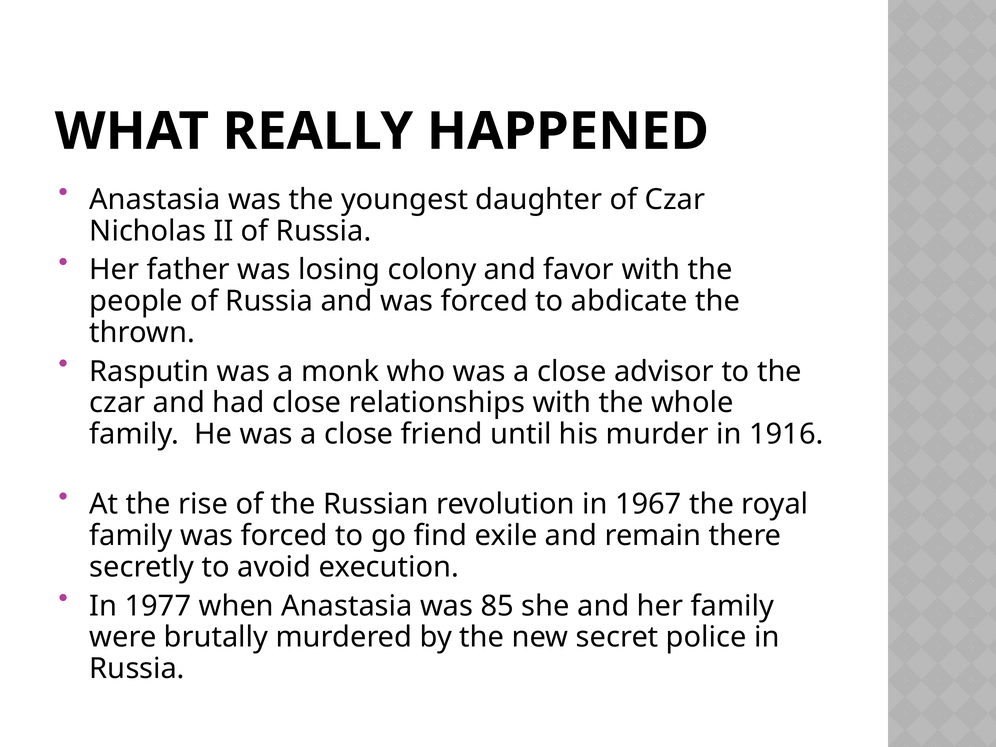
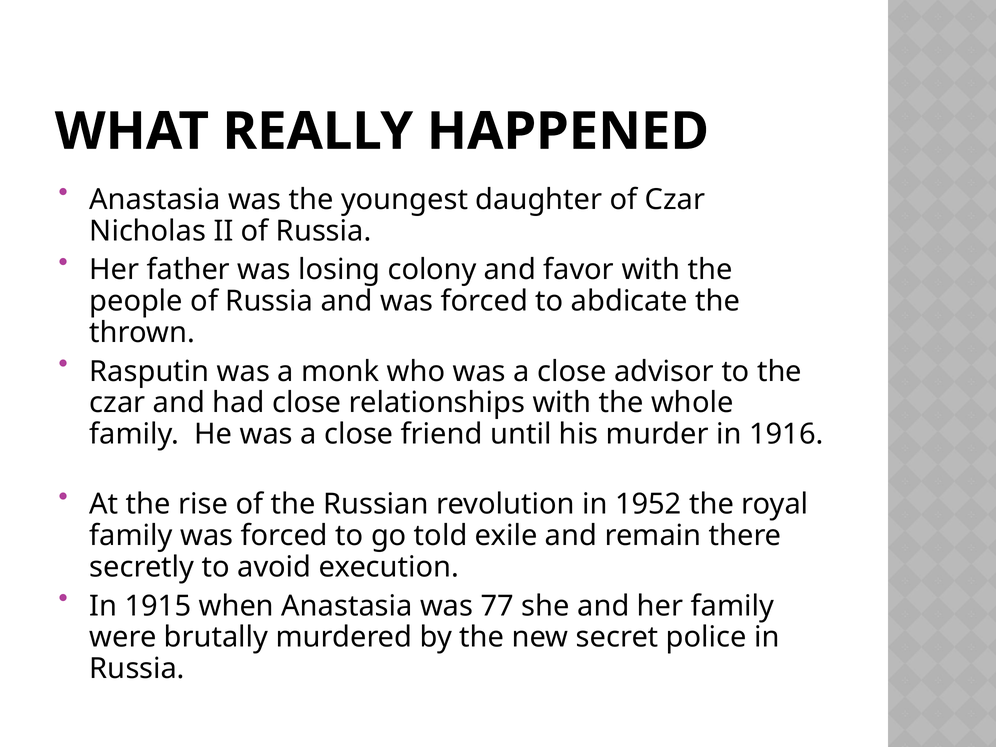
1967: 1967 -> 1952
find: find -> told
1977: 1977 -> 1915
85: 85 -> 77
